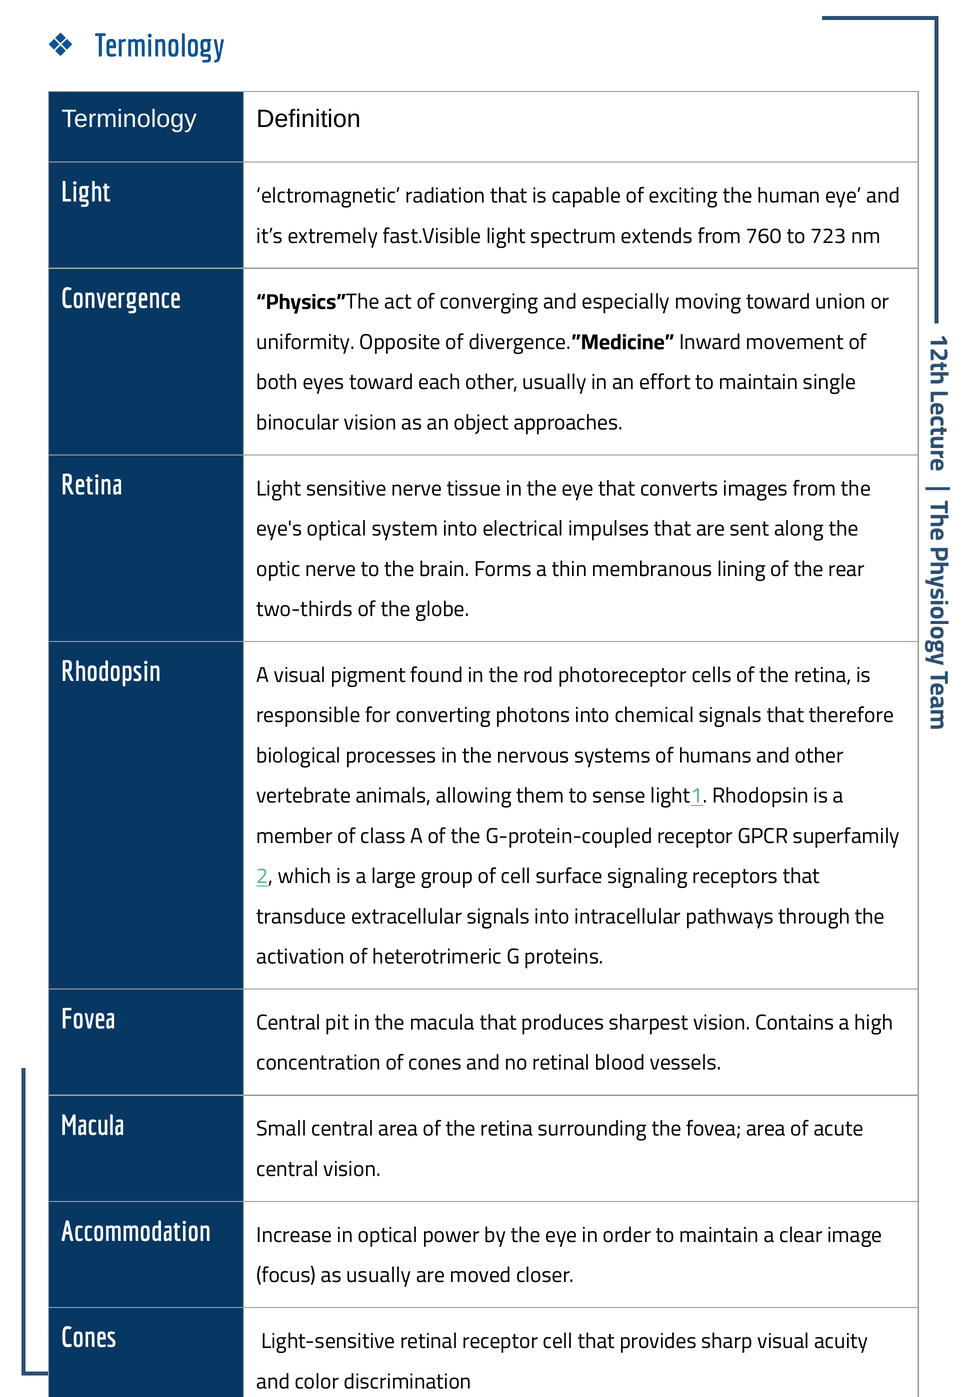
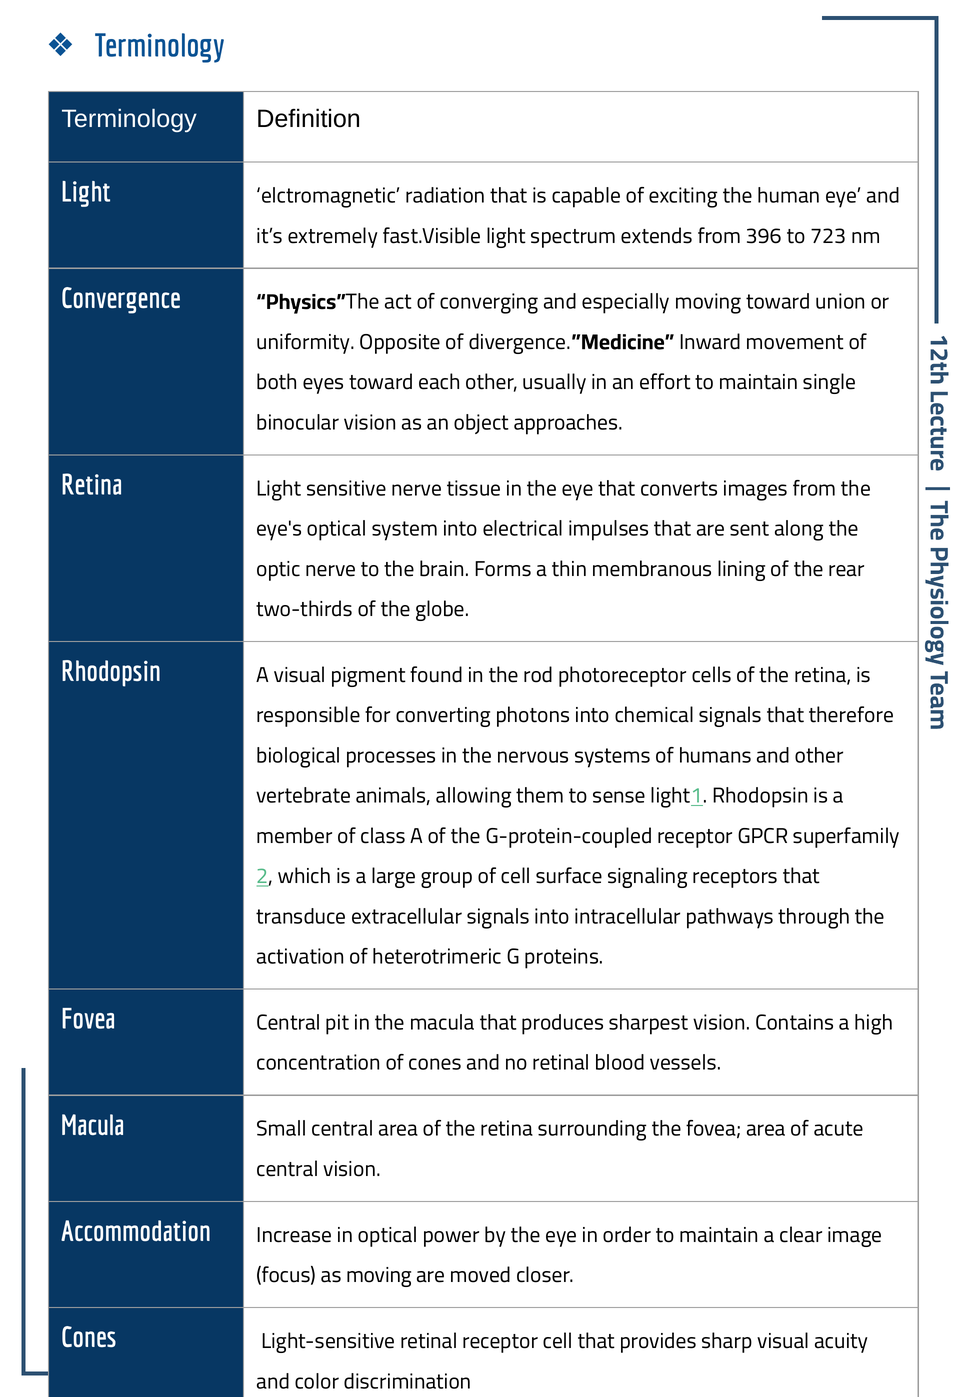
760: 760 -> 396
as usually: usually -> moving
